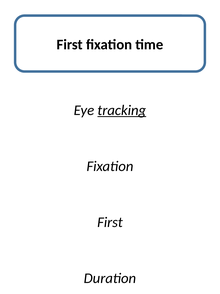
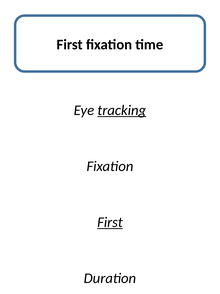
First at (110, 222) underline: none -> present
